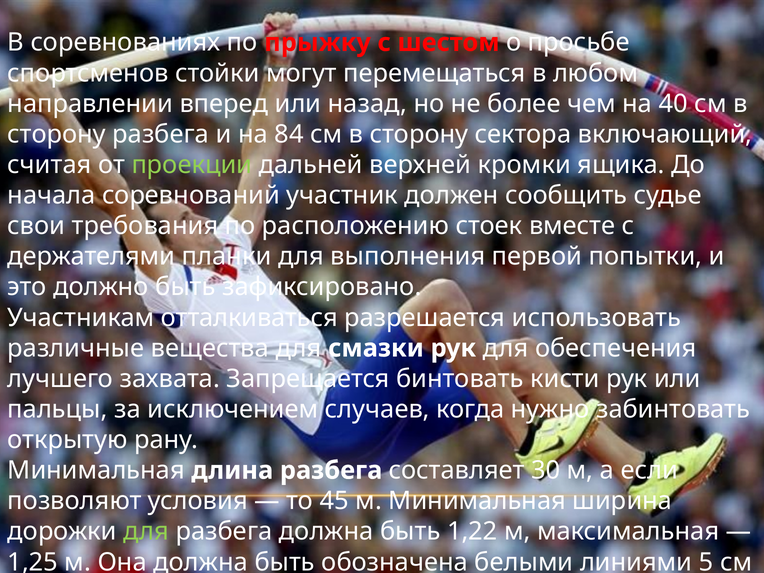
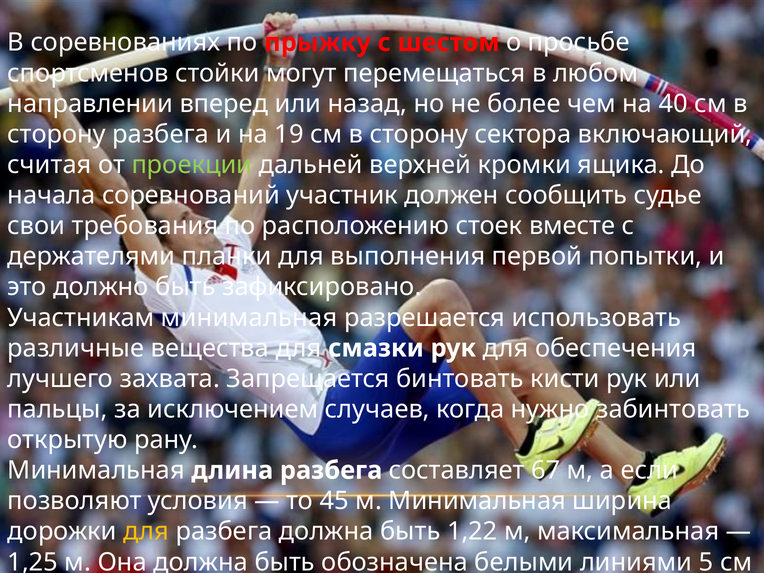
84: 84 -> 19
Участникам отталкиваться: отталкиваться -> минимальная
30: 30 -> 67
для at (146, 532) colour: light green -> yellow
